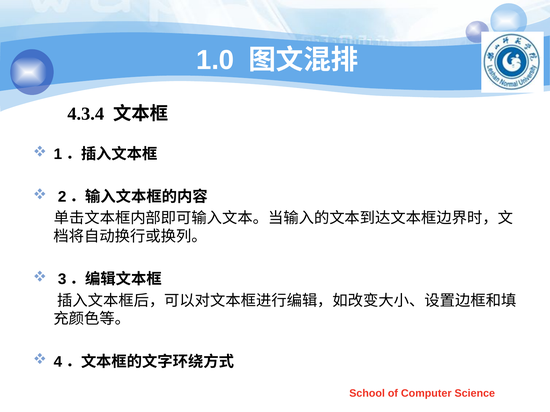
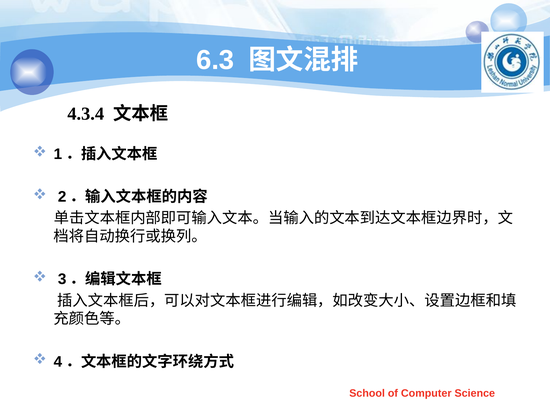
1.0: 1.0 -> 6.3
